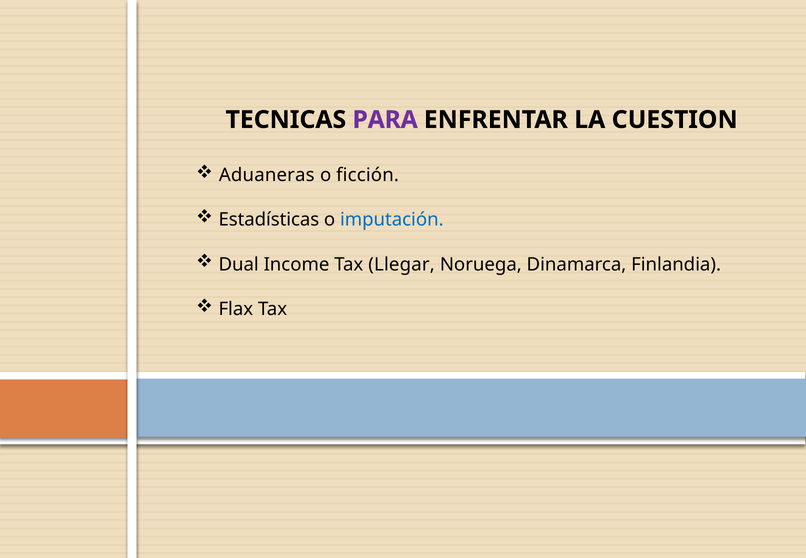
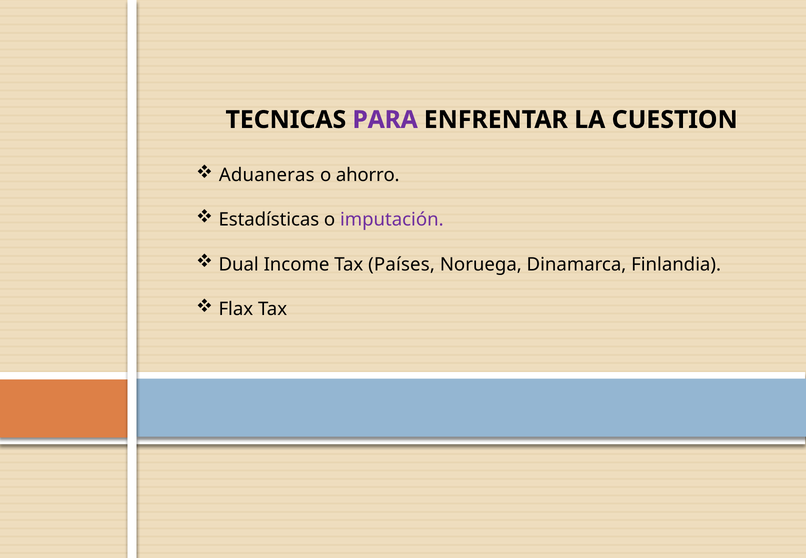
ficción: ficción -> ahorro
imputación colour: blue -> purple
Llegar: Llegar -> Países
